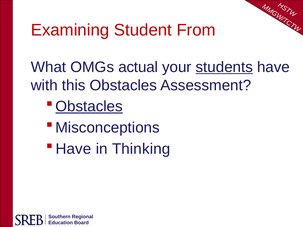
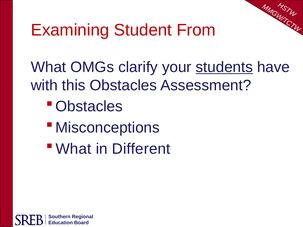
actual: actual -> clarify
Obstacles at (89, 107) underline: present -> none
Have at (73, 149): Have -> What
Thinking: Thinking -> Different
